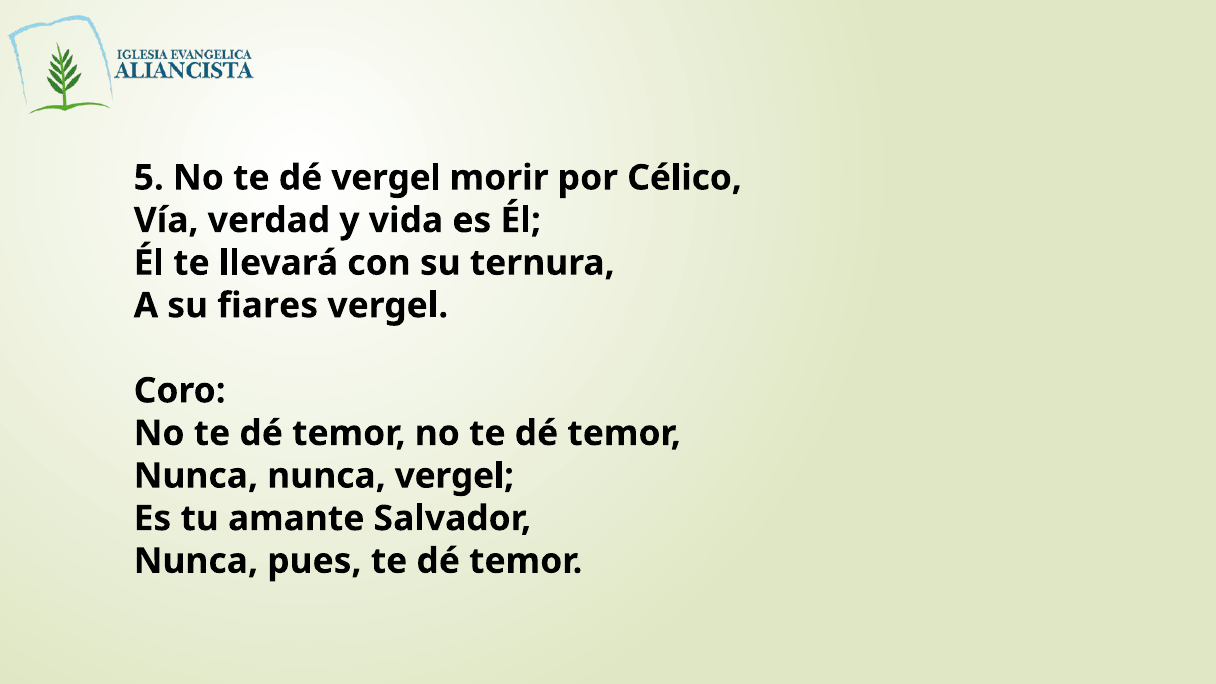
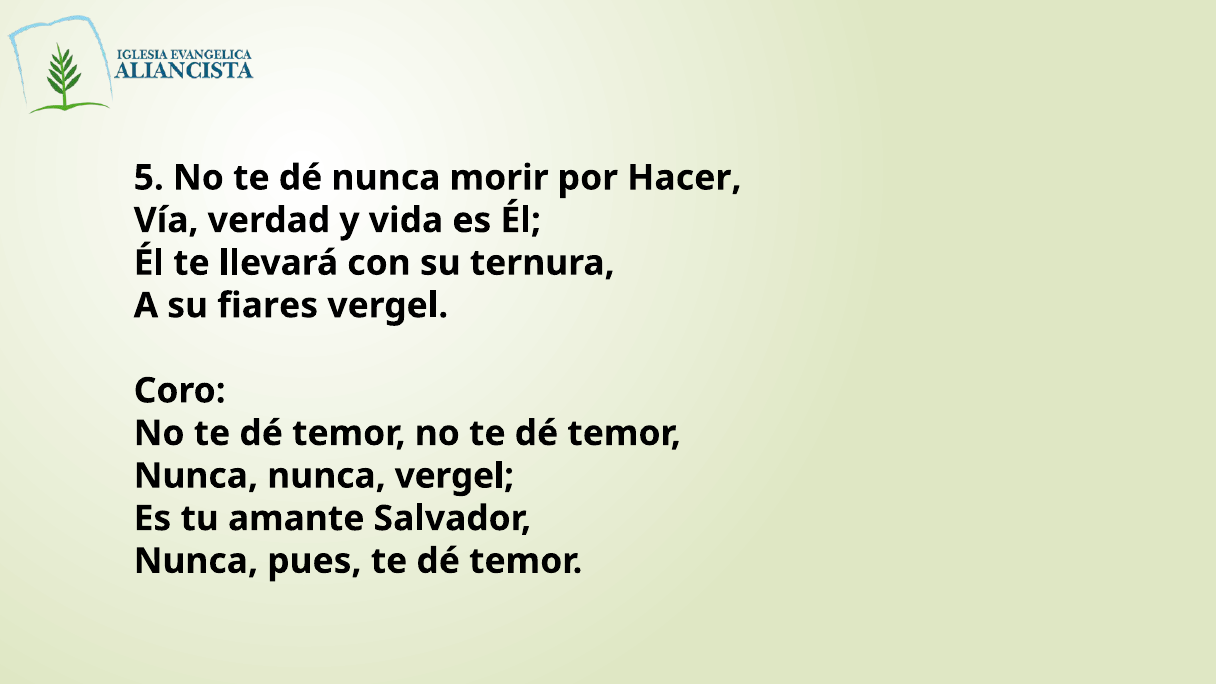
dé vergel: vergel -> nunca
Célico: Célico -> Hacer
